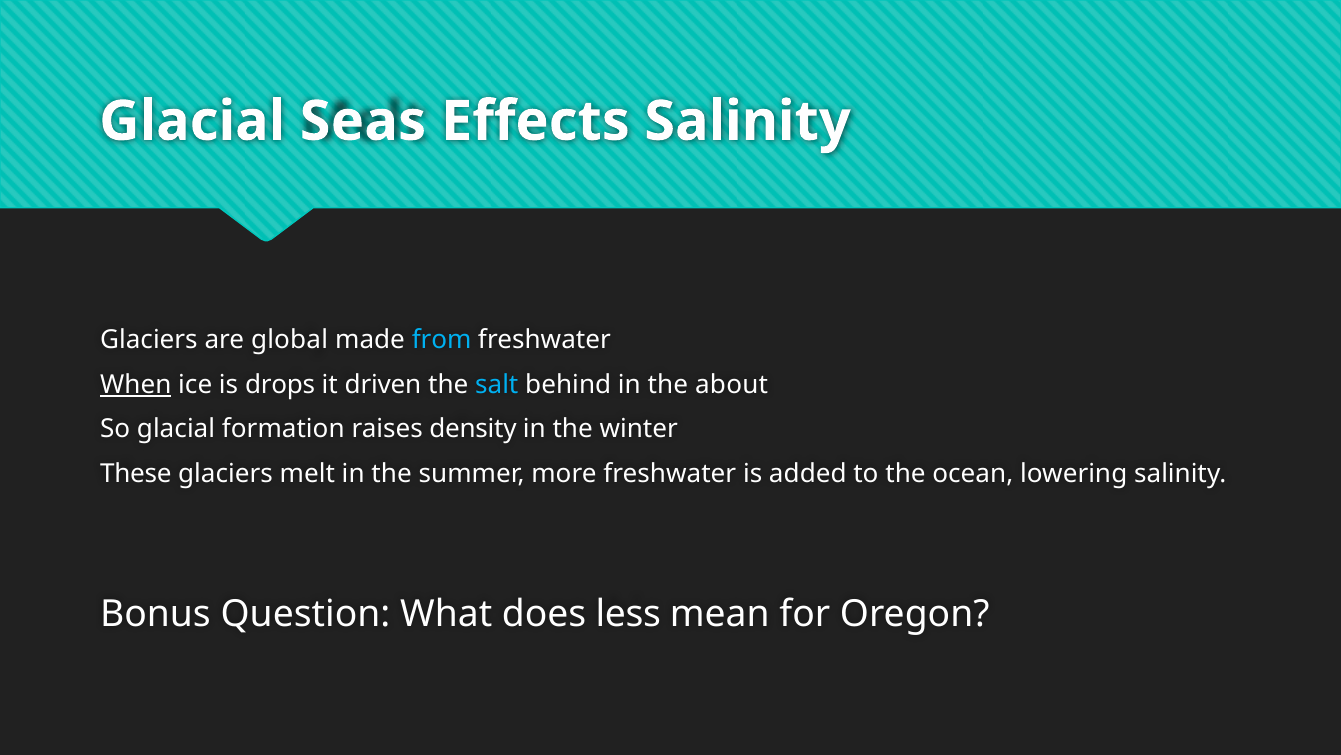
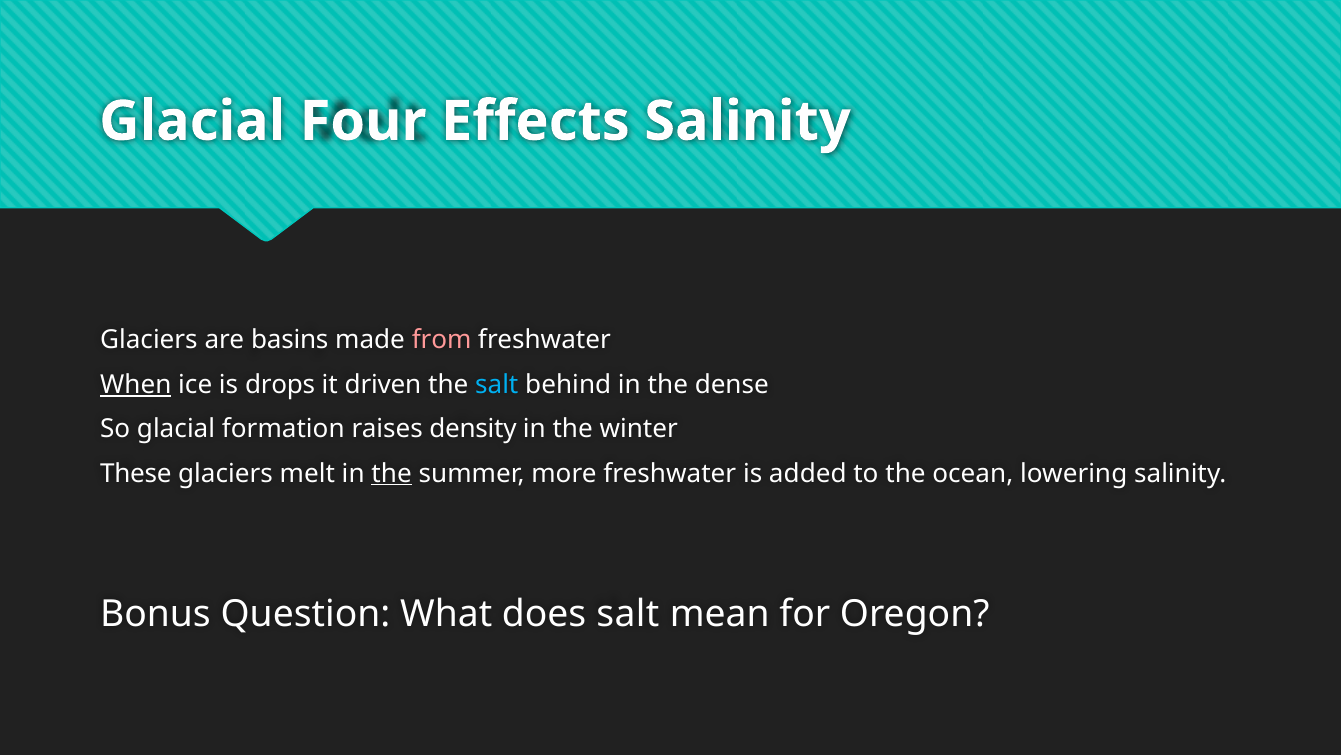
Seas: Seas -> Four
global: global -> basins
from colour: light blue -> pink
about: about -> dense
the at (392, 473) underline: none -> present
does less: less -> salt
